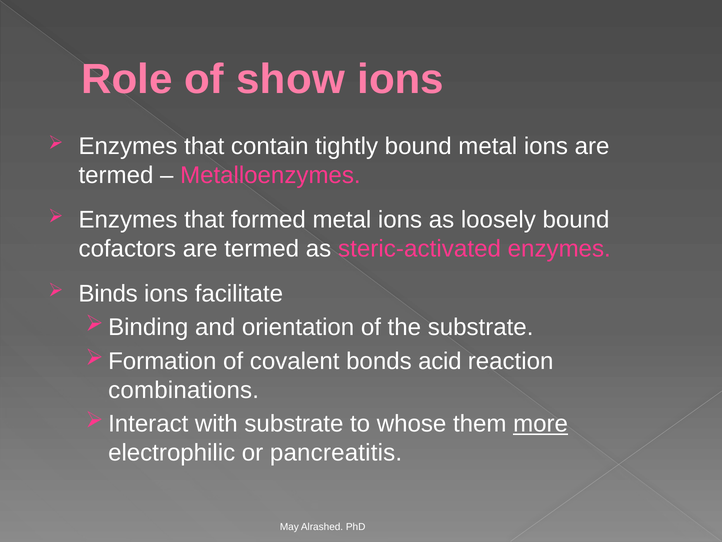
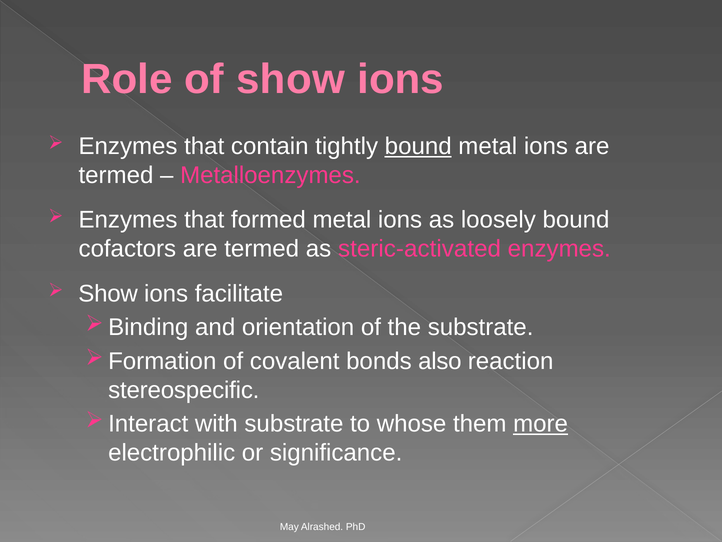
bound at (418, 146) underline: none -> present
Binds at (108, 294): Binds -> Show
acid: acid -> also
combinations: combinations -> stereospecific
pancreatitis: pancreatitis -> significance
